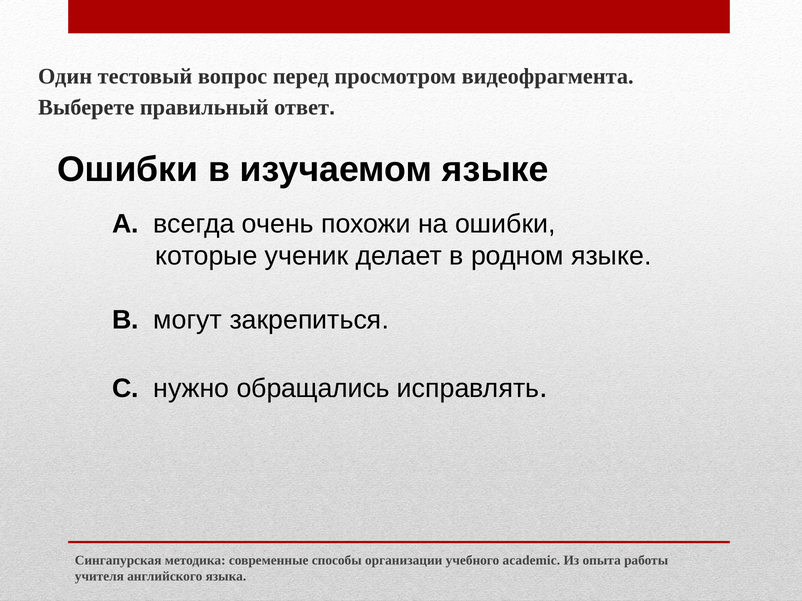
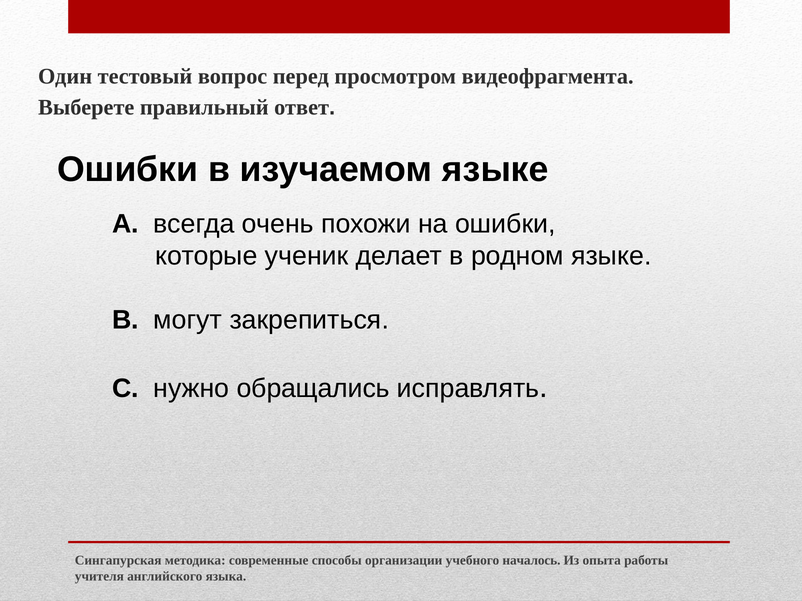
academic: academic -> началось
